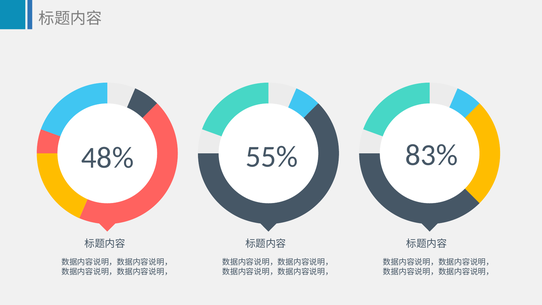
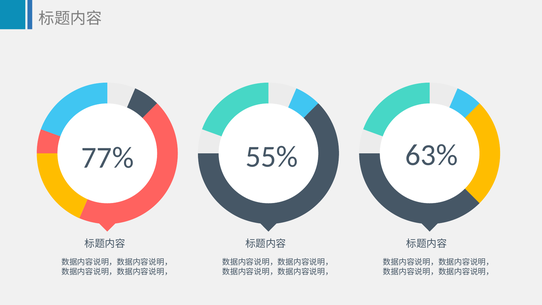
48%: 48% -> 77%
83%: 83% -> 63%
